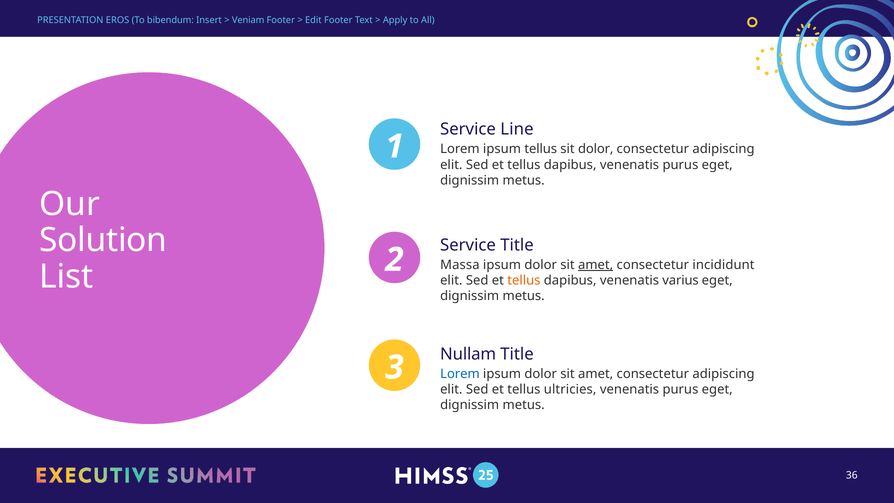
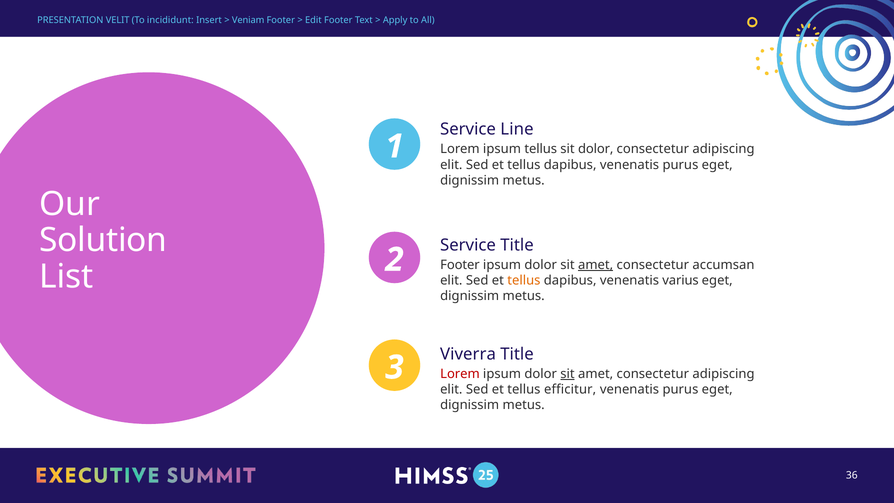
EROS: EROS -> VELIT
bibendum: bibendum -> incididunt
Massa at (460, 265): Massa -> Footer
incididunt: incididunt -> accumsan
Nullam: Nullam -> Viverra
Lorem at (460, 374) colour: blue -> red
sit at (568, 374) underline: none -> present
ultricies: ultricies -> efficitur
